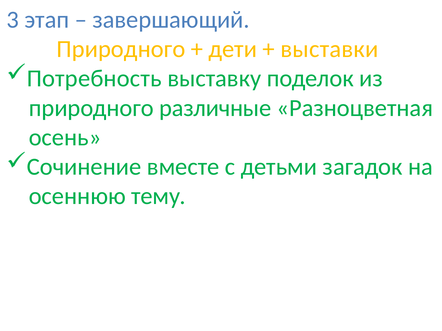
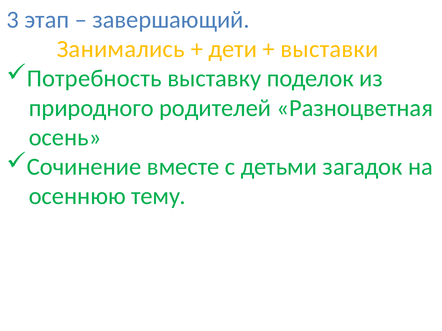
Природного at (121, 49): Природного -> Занимались
различные: различные -> родителей
